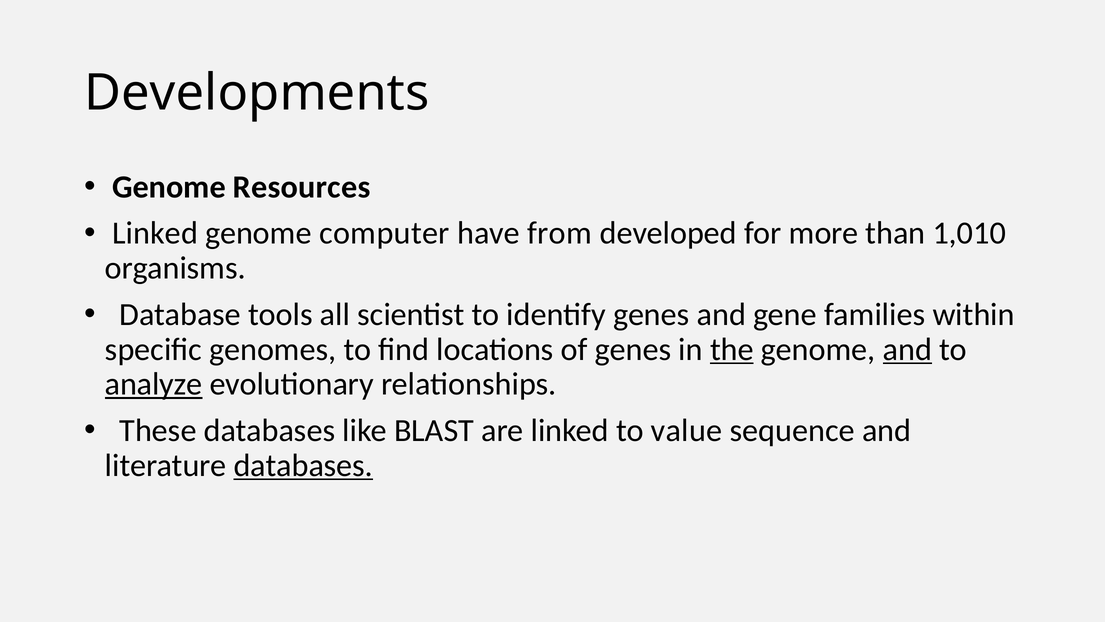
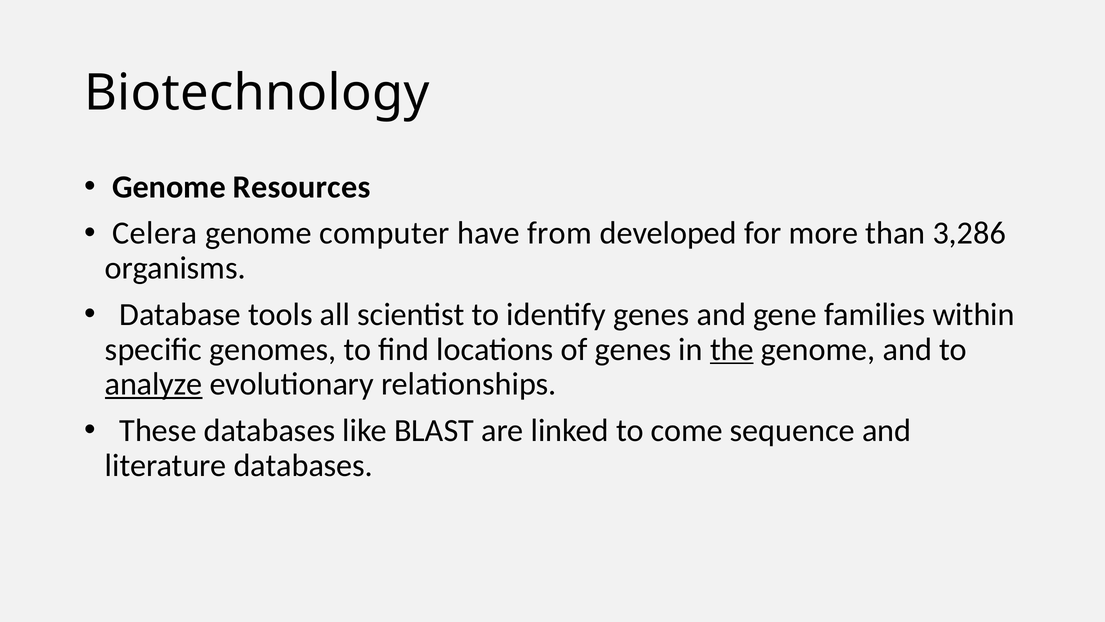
Developments: Developments -> Biotechnology
Linked at (155, 233): Linked -> Celera
1,010: 1,010 -> 3,286
and at (907, 349) underline: present -> none
value: value -> come
databases at (303, 465) underline: present -> none
